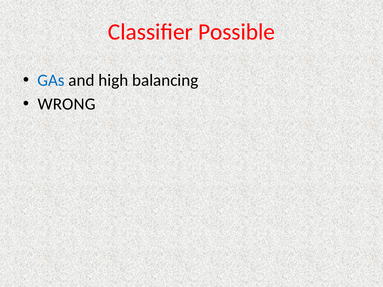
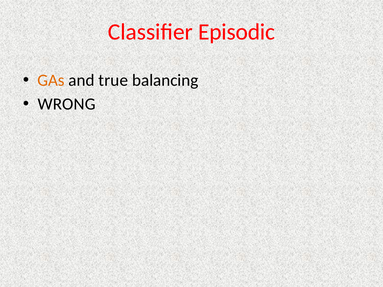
Possible: Possible -> Episodic
GAs colour: blue -> orange
high: high -> true
